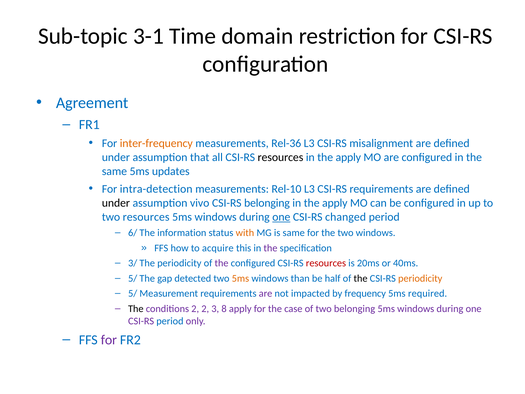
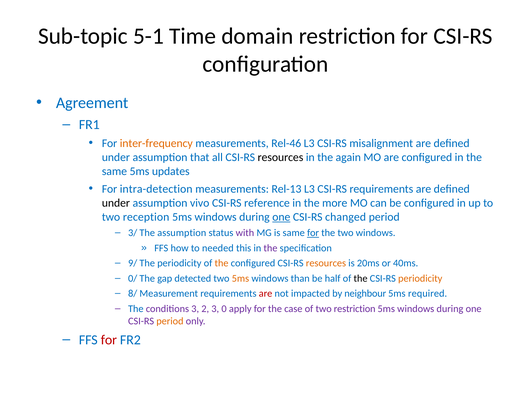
3-1: 3-1 -> 5-1
Rel-36: Rel-36 -> Rel-46
apply at (348, 157): apply -> again
Rel-10: Rel-10 -> Rel-13
CSI-RS belonging: belonging -> reference
apply at (335, 203): apply -> more
two resources: resources -> reception
6/: 6/ -> 3/
The information: information -> assumption
with colour: orange -> purple
for at (313, 233) underline: none -> present
acquire: acquire -> needed
3/: 3/ -> 9/
the at (222, 263) colour: purple -> orange
resources at (326, 263) colour: red -> orange
5/ at (133, 278): 5/ -> 0/
5/ at (133, 293): 5/ -> 8/
are at (266, 293) colour: purple -> red
frequency: frequency -> neighbour
The at (136, 309) colour: black -> blue
conditions 2: 2 -> 3
8: 8 -> 0
two belonging: belonging -> restriction
period at (170, 321) colour: blue -> orange
for at (109, 340) colour: purple -> red
